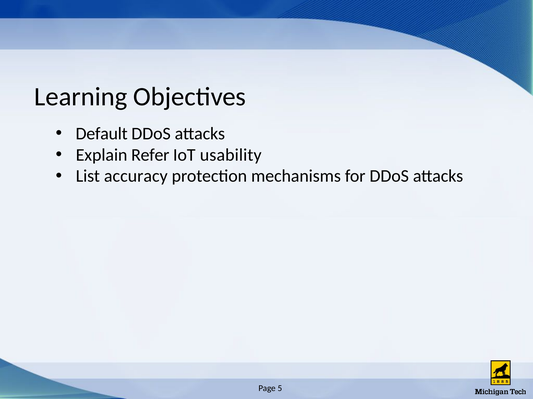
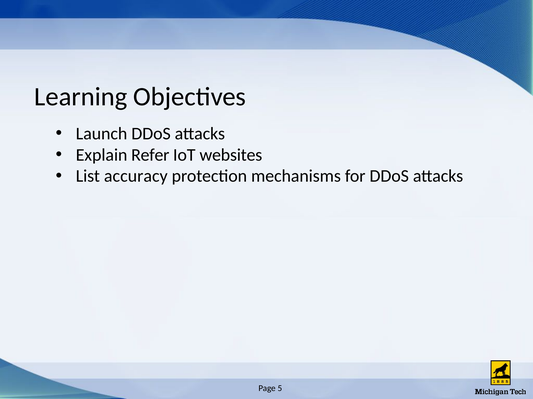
Default: Default -> Launch
usability: usability -> websites
